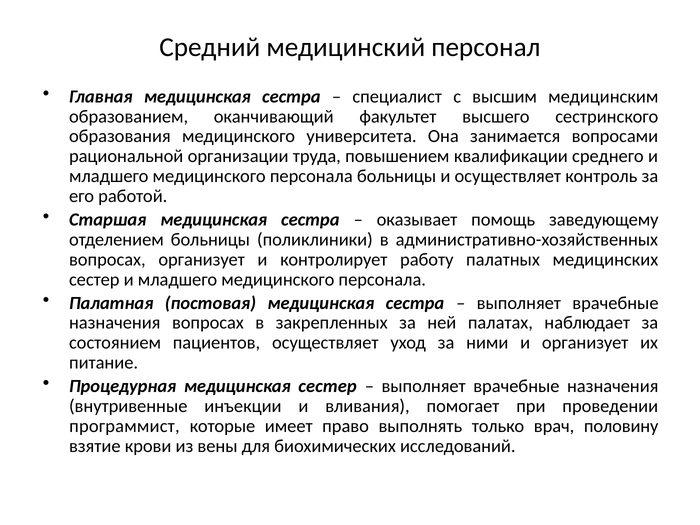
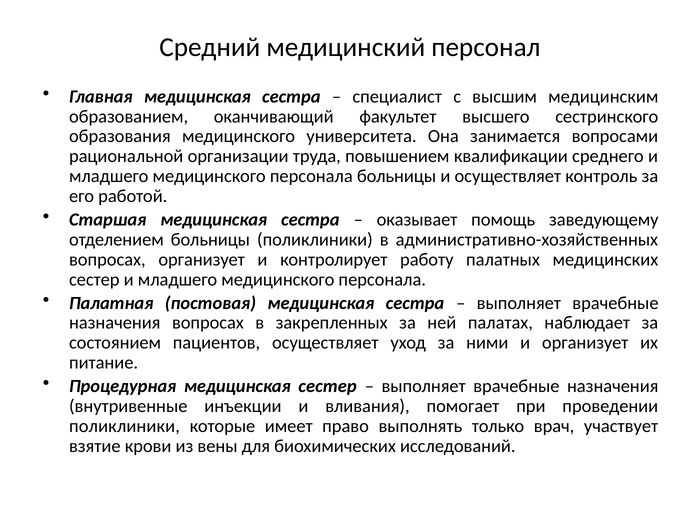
программист at (124, 426): программист -> поликлиники
половину: половину -> участвует
